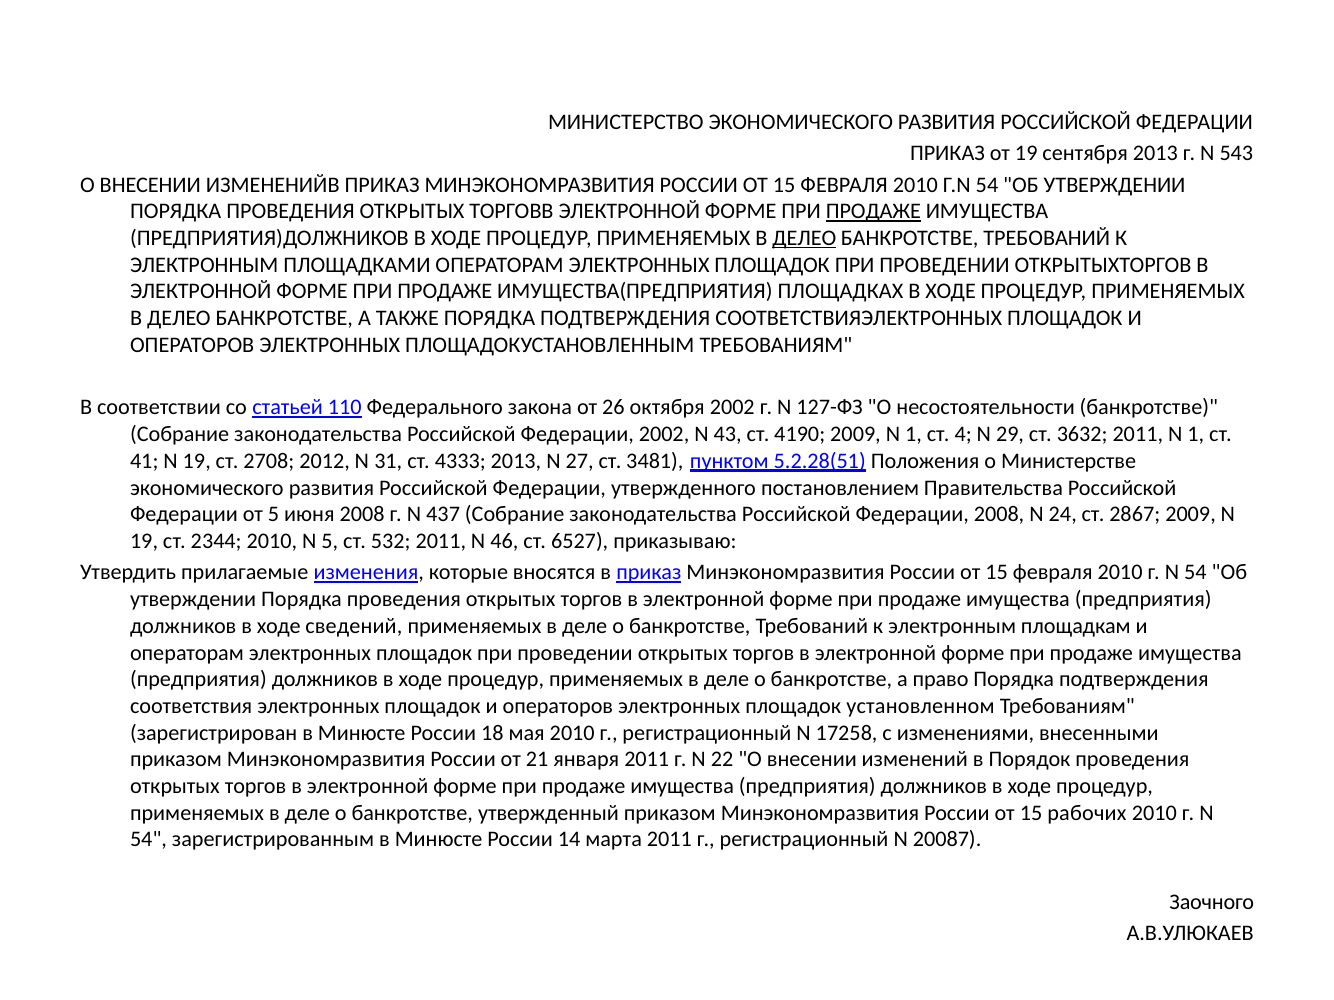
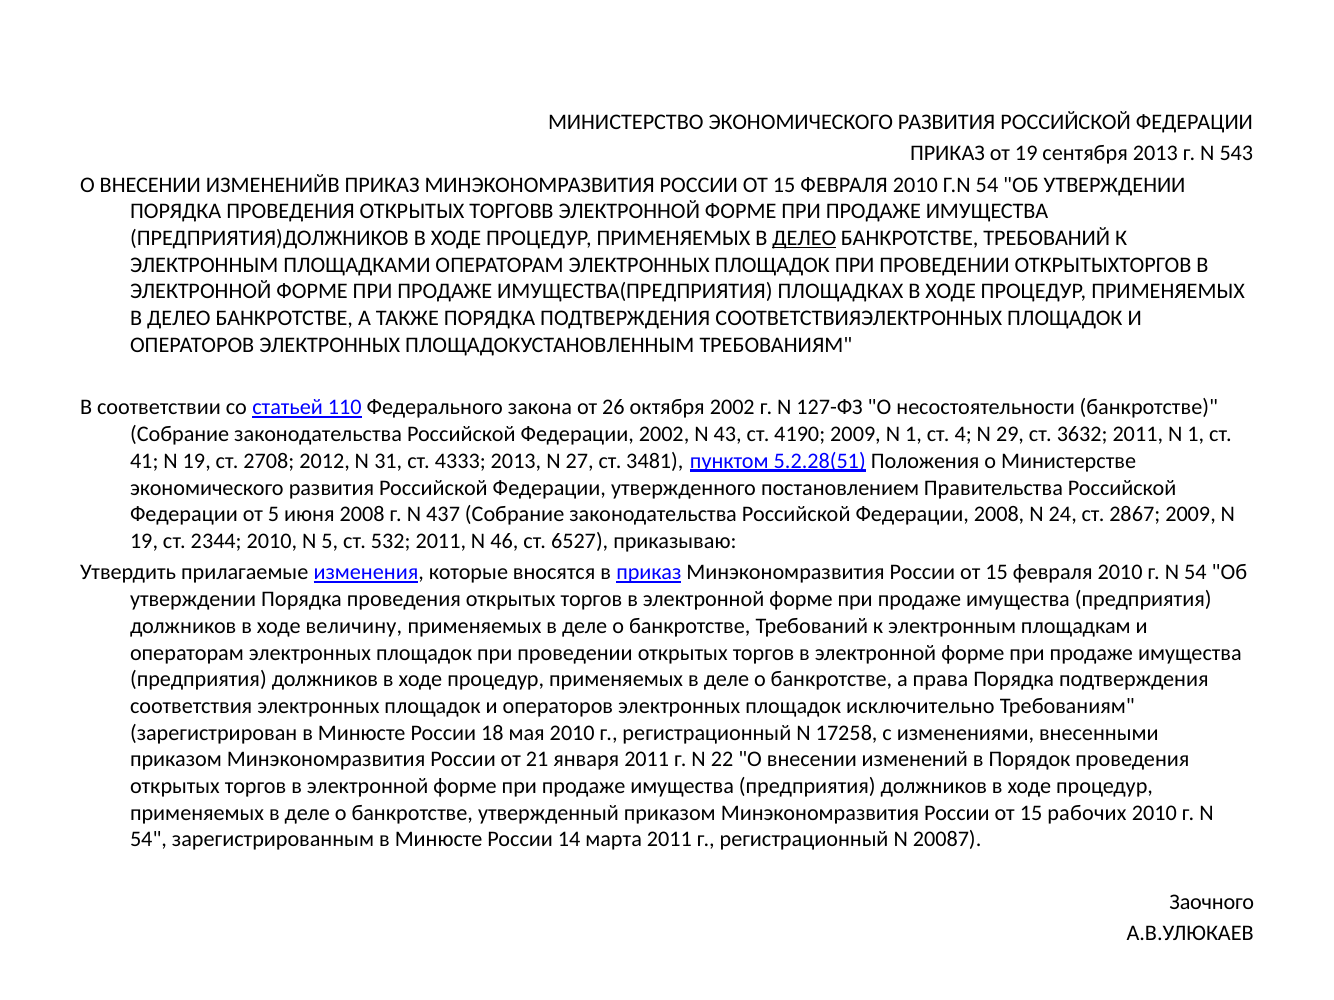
ПРОДАЖЕ at (873, 212) underline: present -> none
сведений: сведений -> величину
право: право -> права
установленном: установленном -> исключительно
